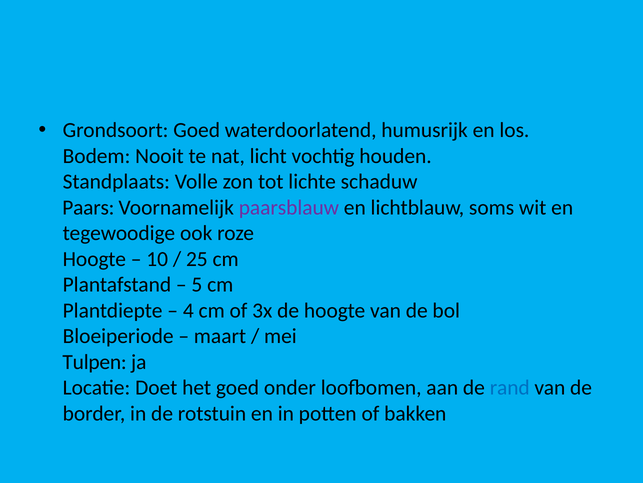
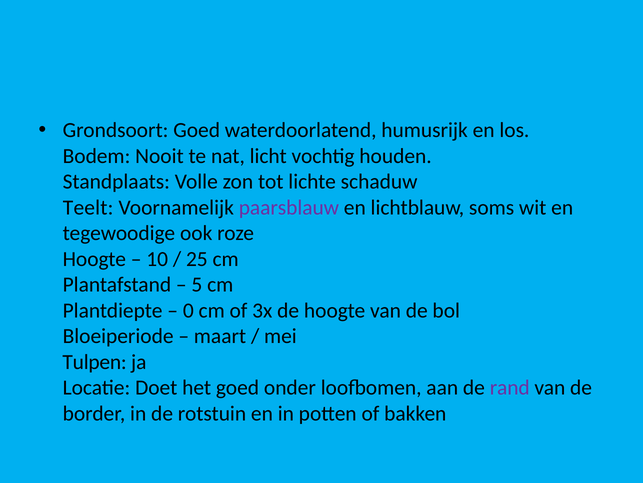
Paars: Paars -> Teelt
4: 4 -> 0
rand colour: blue -> purple
